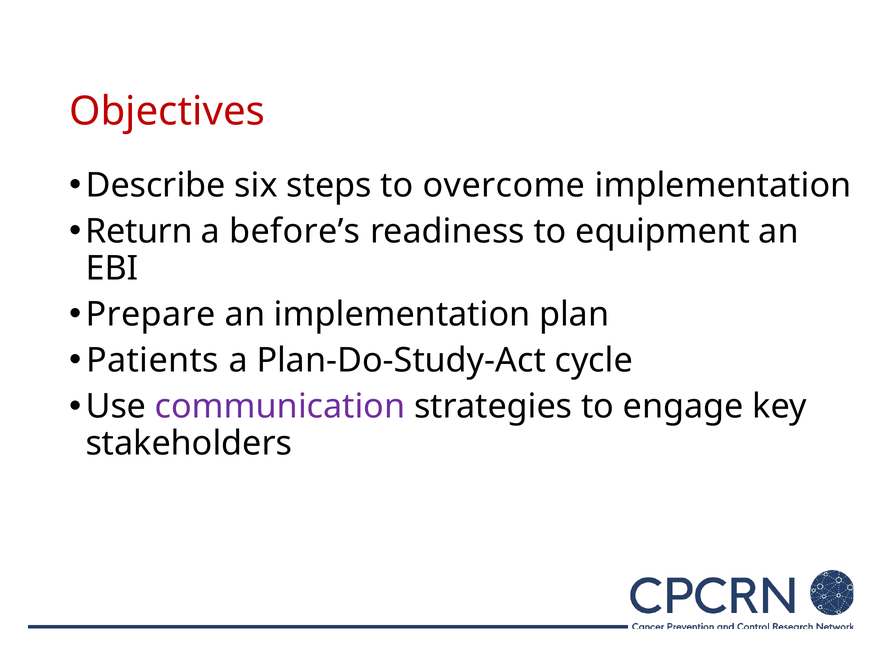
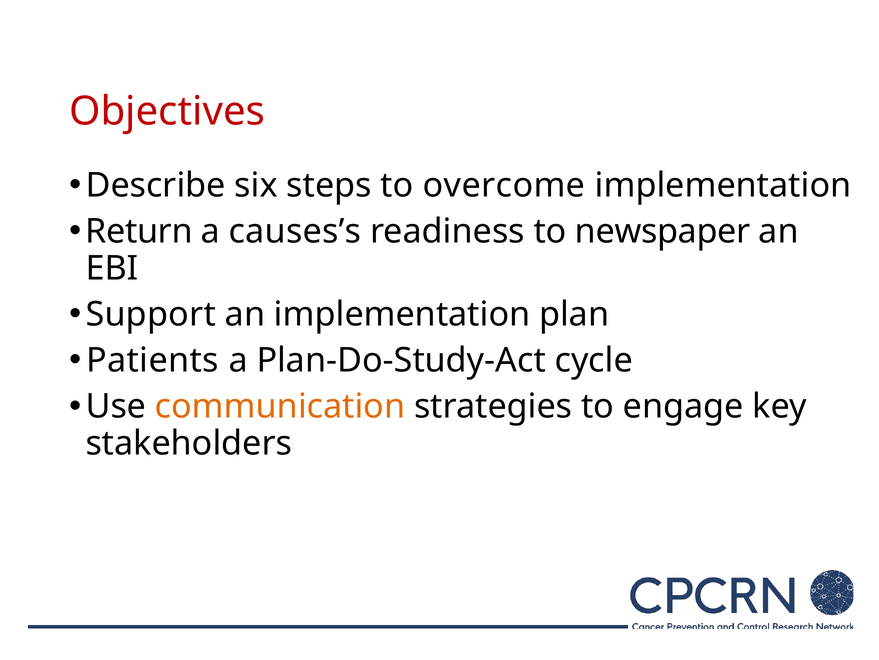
before’s: before’s -> causes’s
equipment: equipment -> newspaper
Prepare: Prepare -> Support
communication colour: purple -> orange
